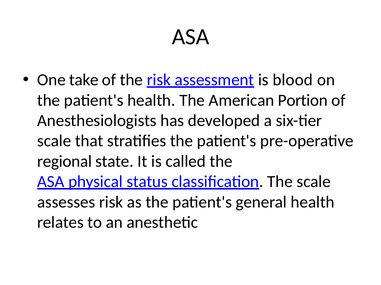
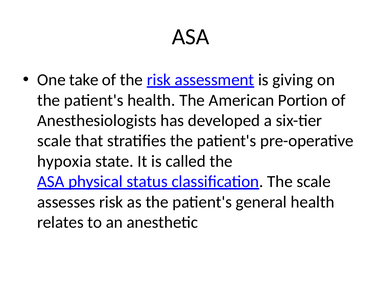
blood: blood -> giving
regional: regional -> hypoxia
